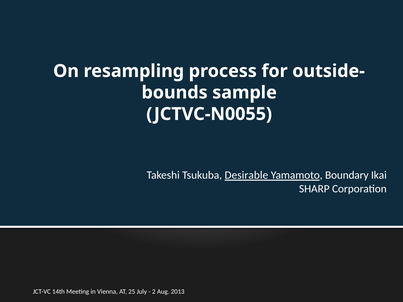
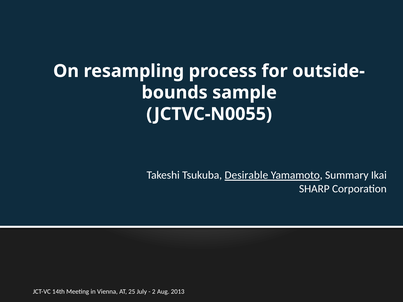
Boundary: Boundary -> Summary
